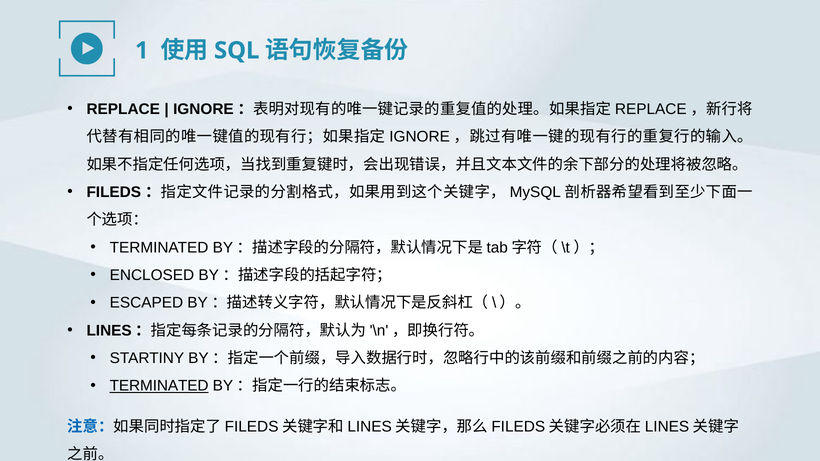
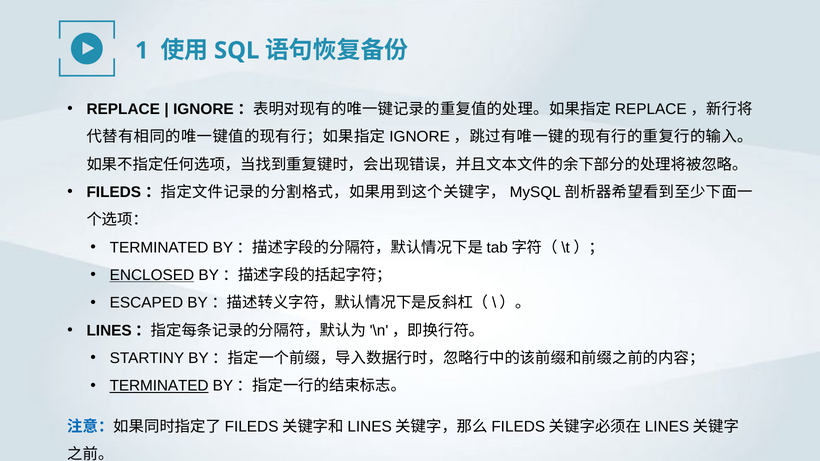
ENCLOSED underline: none -> present
